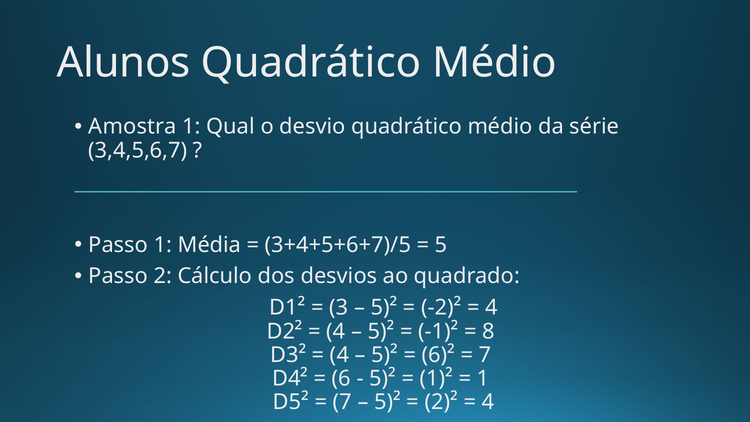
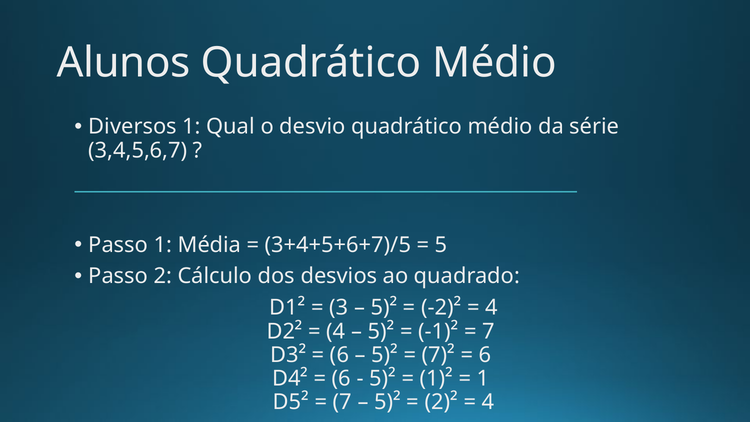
Amostra: Amostra -> Diversos
8 at (489, 331): 8 -> 7
4 at (339, 355): 4 -> 6
6)²: 6)² -> 7)²
7 at (485, 355): 7 -> 6
